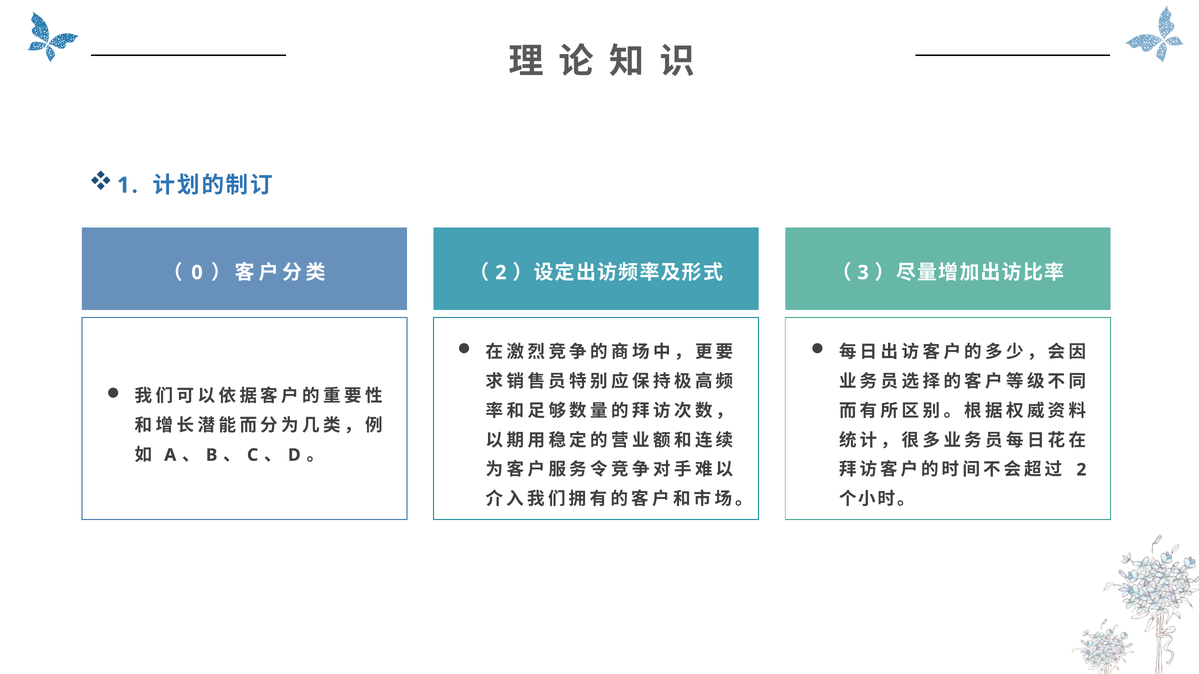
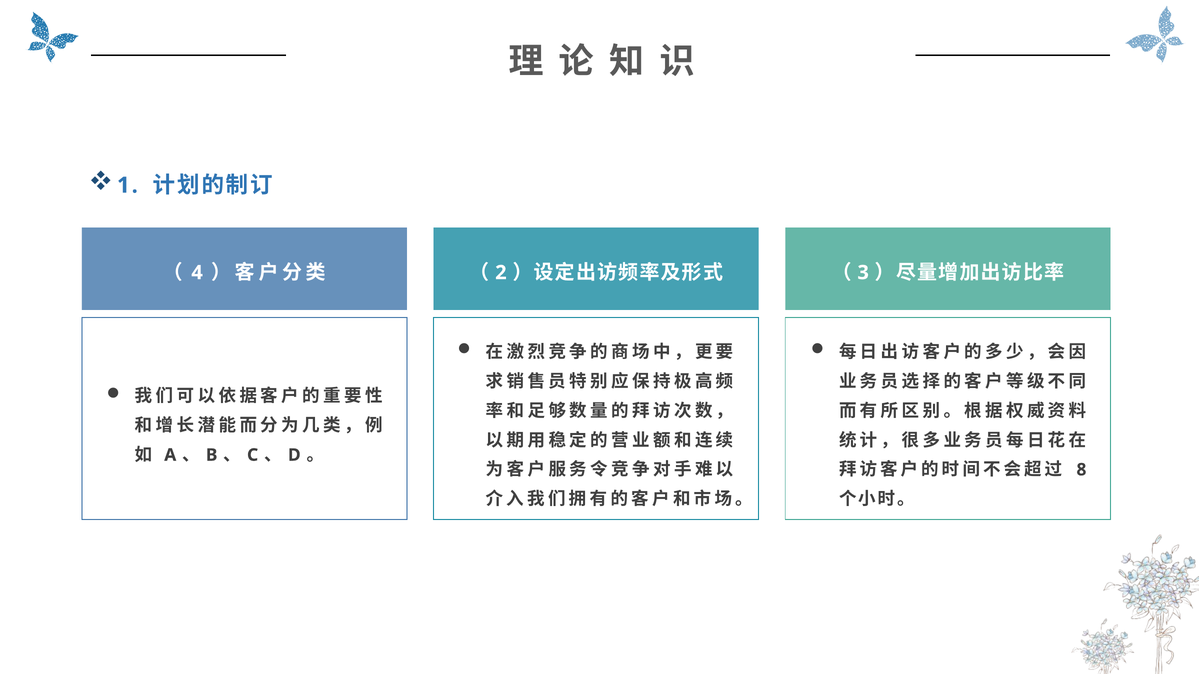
0: 0 -> 4
2 at (1081, 470): 2 -> 8
